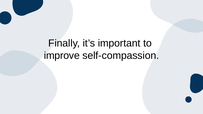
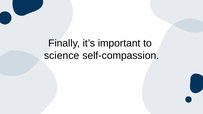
improve: improve -> science
